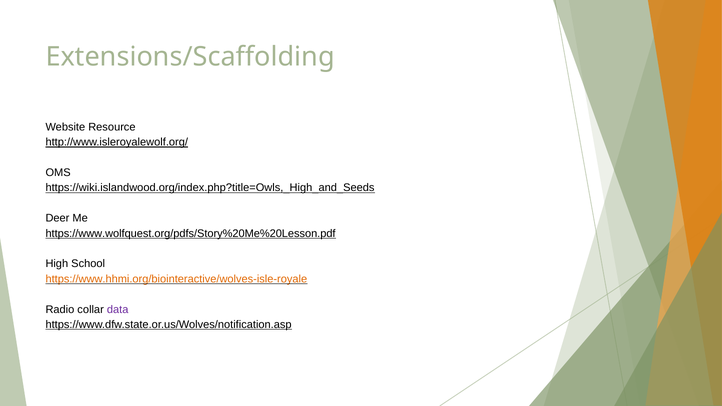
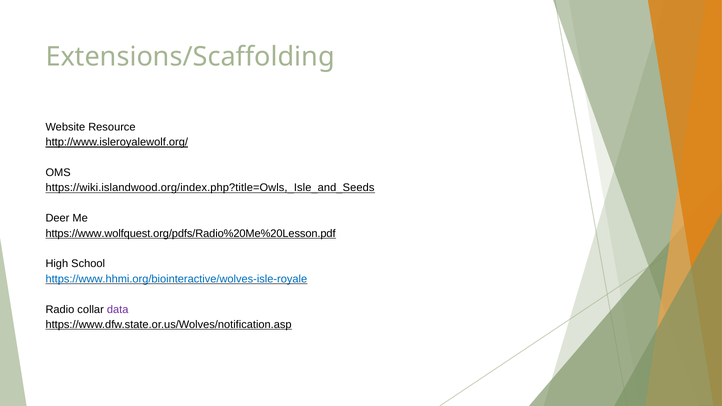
https://wiki.islandwood.org/index.php?title=Owls,_High_and_Seeds: https://wiki.islandwood.org/index.php?title=Owls,_High_and_Seeds -> https://wiki.islandwood.org/index.php?title=Owls,_Isle_and_Seeds
https://www.wolfquest.org/pdfs/Story%20Me%20Lesson.pdf: https://www.wolfquest.org/pdfs/Story%20Me%20Lesson.pdf -> https://www.wolfquest.org/pdfs/Radio%20Me%20Lesson.pdf
https://www.hhmi.org/biointeractive/wolves-isle-royale colour: orange -> blue
